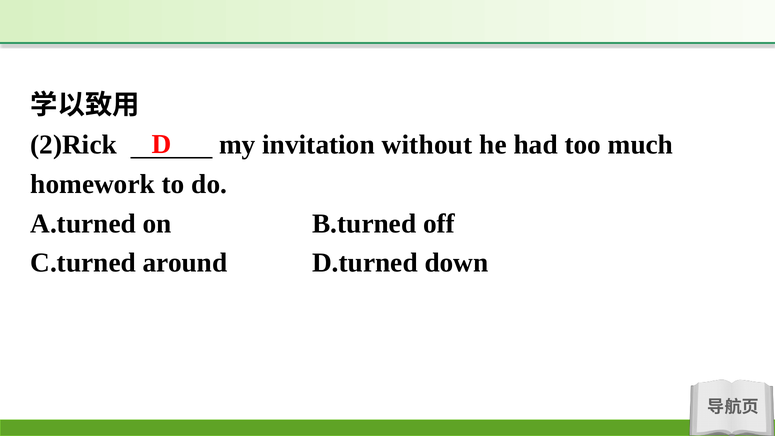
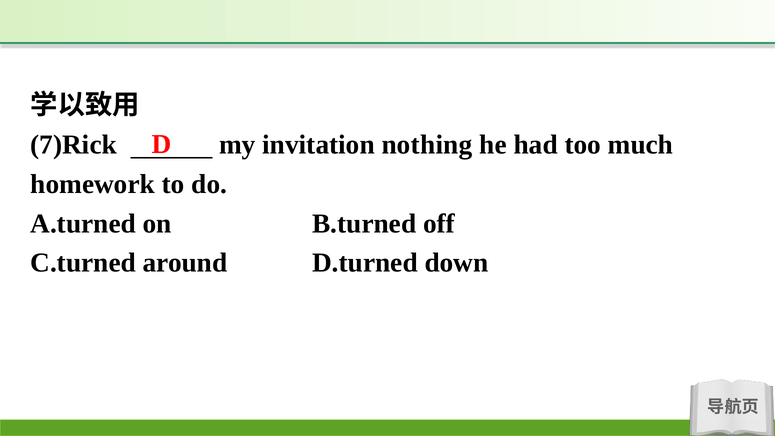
2)Rick: 2)Rick -> 7)Rick
without: without -> nothing
